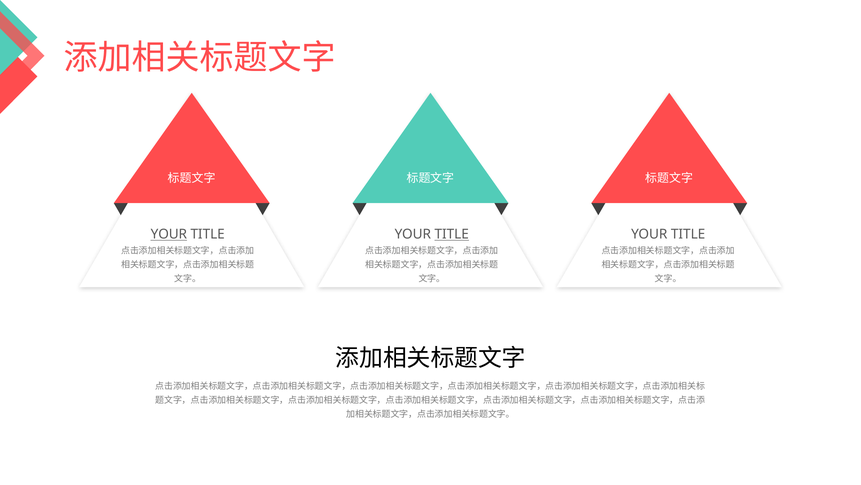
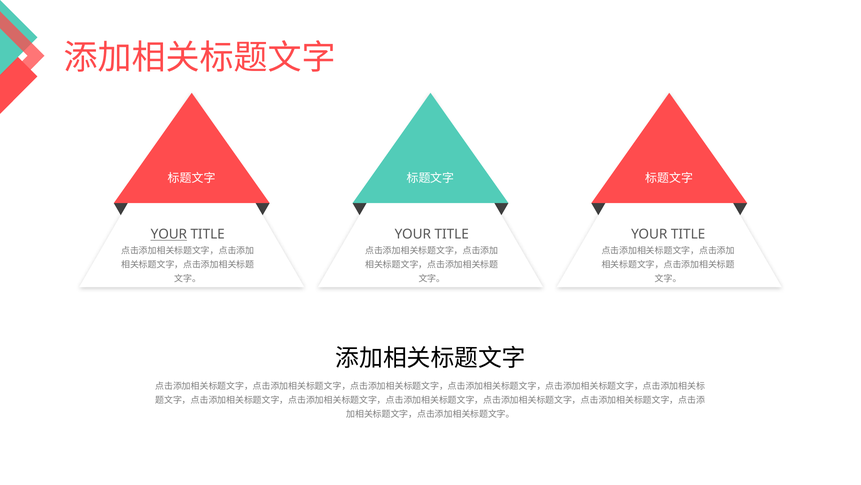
TITLE at (452, 234) underline: present -> none
